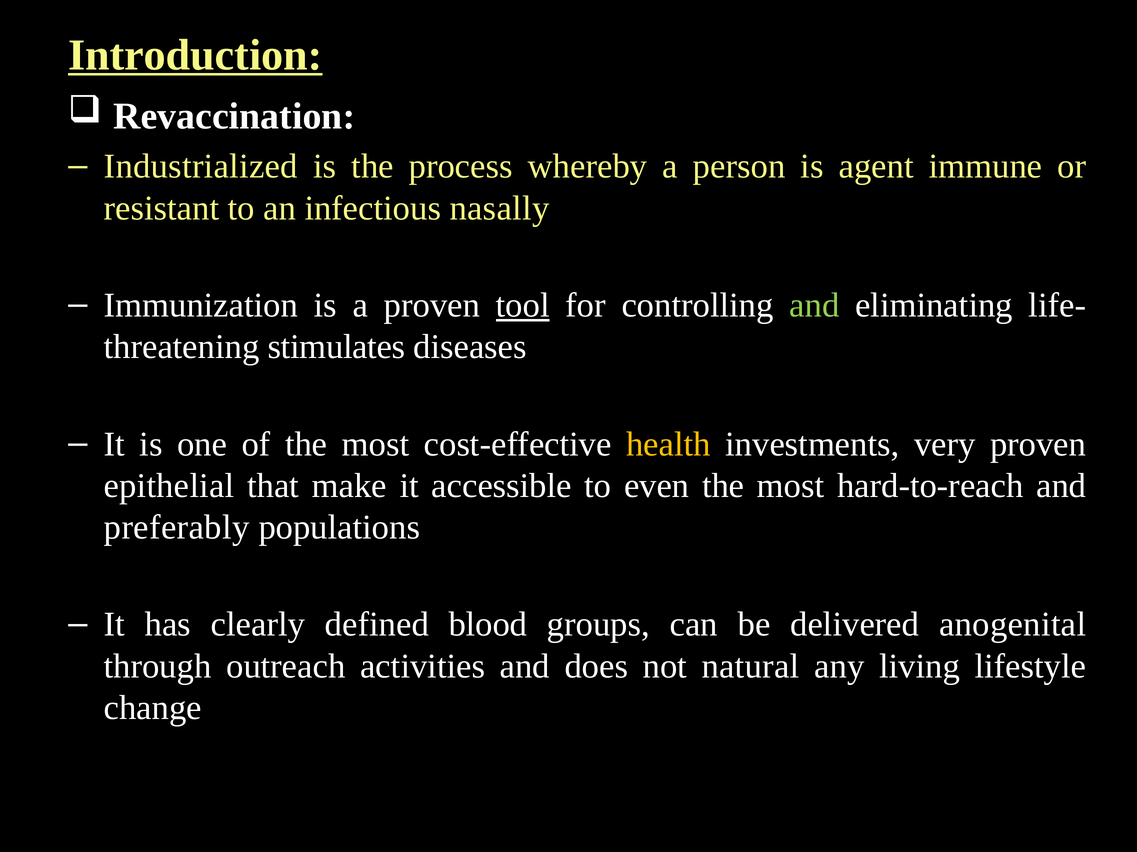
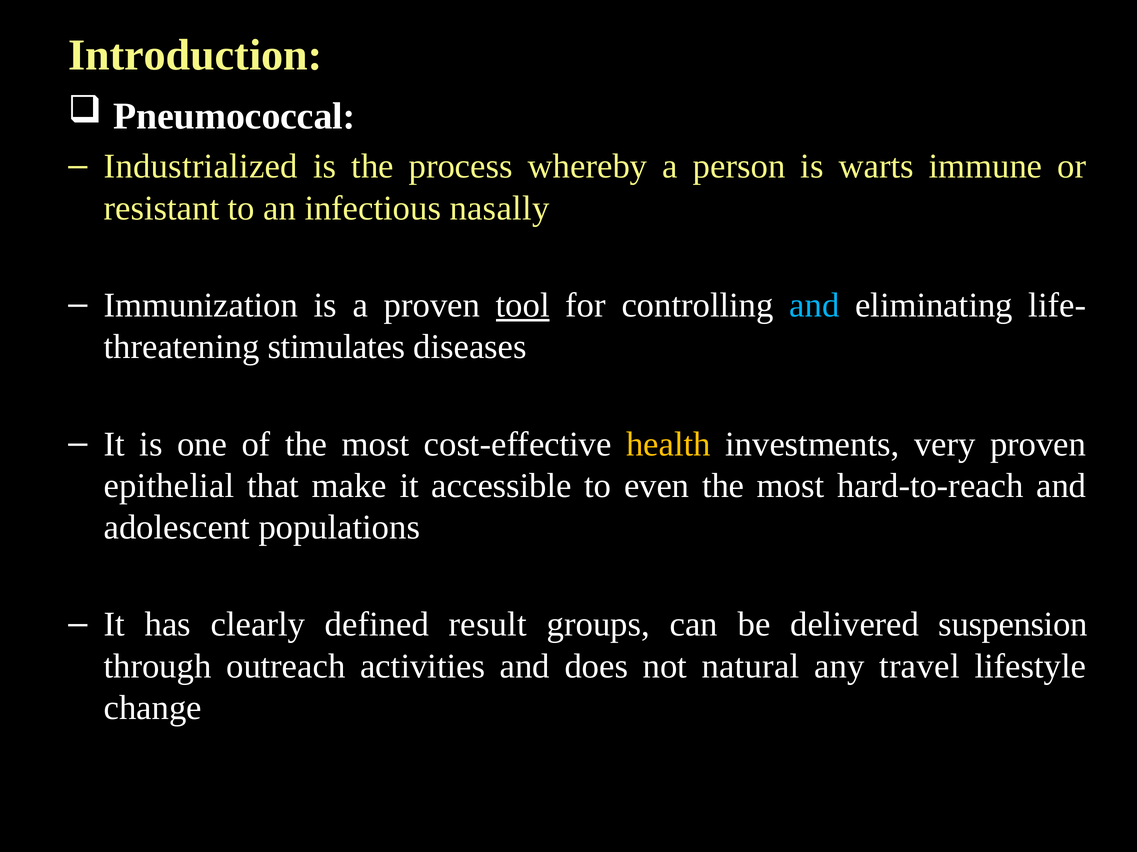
Introduction underline: present -> none
Revaccination: Revaccination -> Pneumococcal
agent: agent -> warts
and at (814, 306) colour: light green -> light blue
preferably: preferably -> adolescent
blood: blood -> result
anogenital: anogenital -> suspension
living: living -> travel
